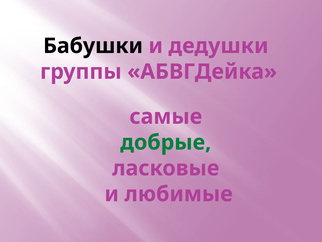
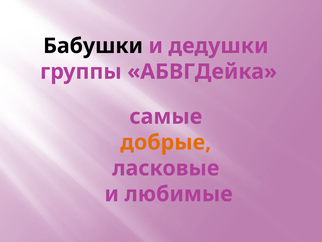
добрые colour: green -> orange
